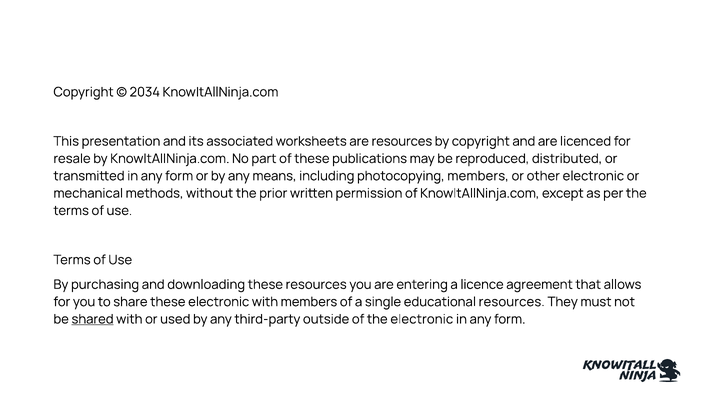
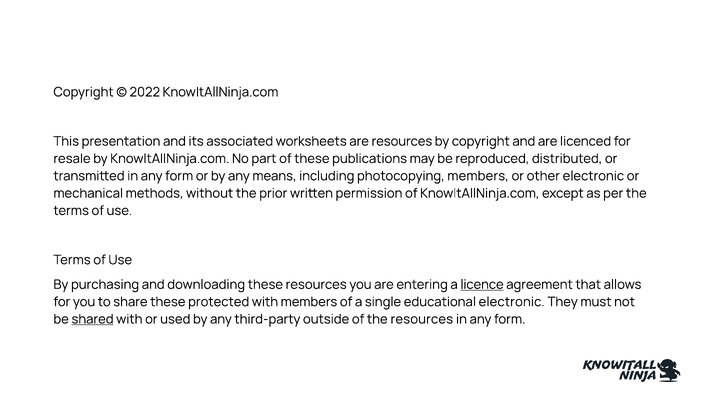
2034: 2034 -> 2022
licence underline: none -> present
these electronic: electronic -> protected
educational resources: resources -> electronic
the electronic: electronic -> resources
